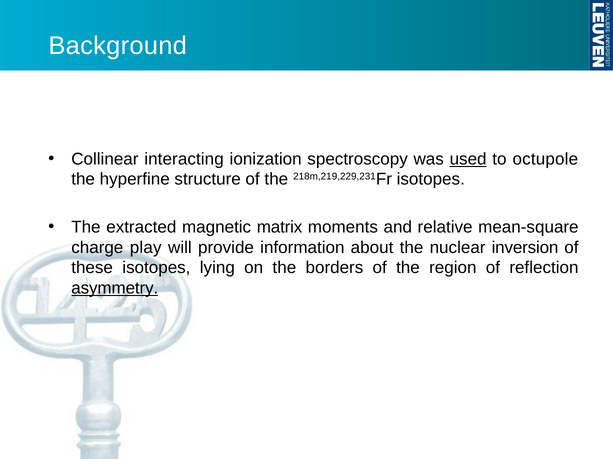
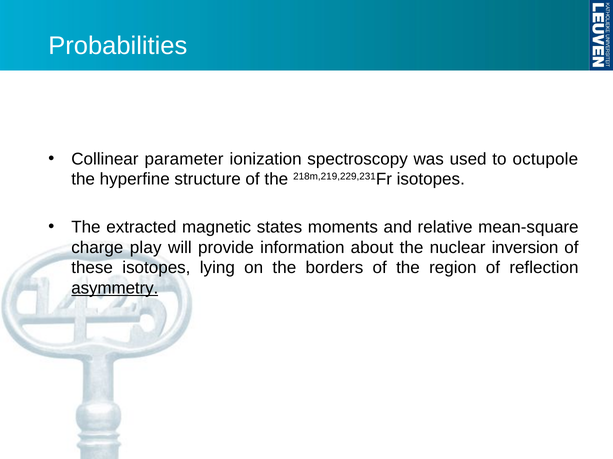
Background: Background -> Probabilities
interacting: interacting -> parameter
used underline: present -> none
matrix: matrix -> states
